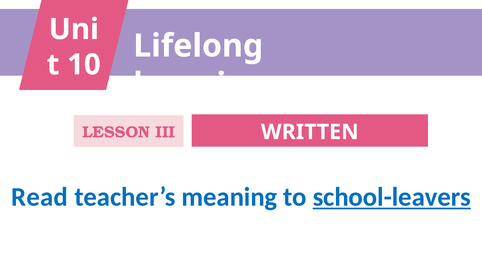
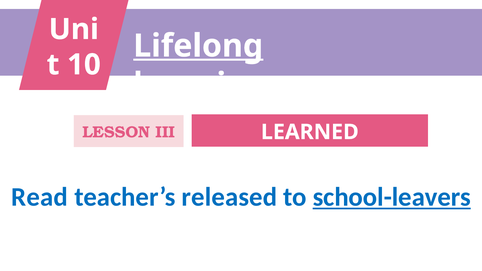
Lifelong underline: none -> present
WRITTEN: WRITTEN -> LEARNED
meaning: meaning -> released
